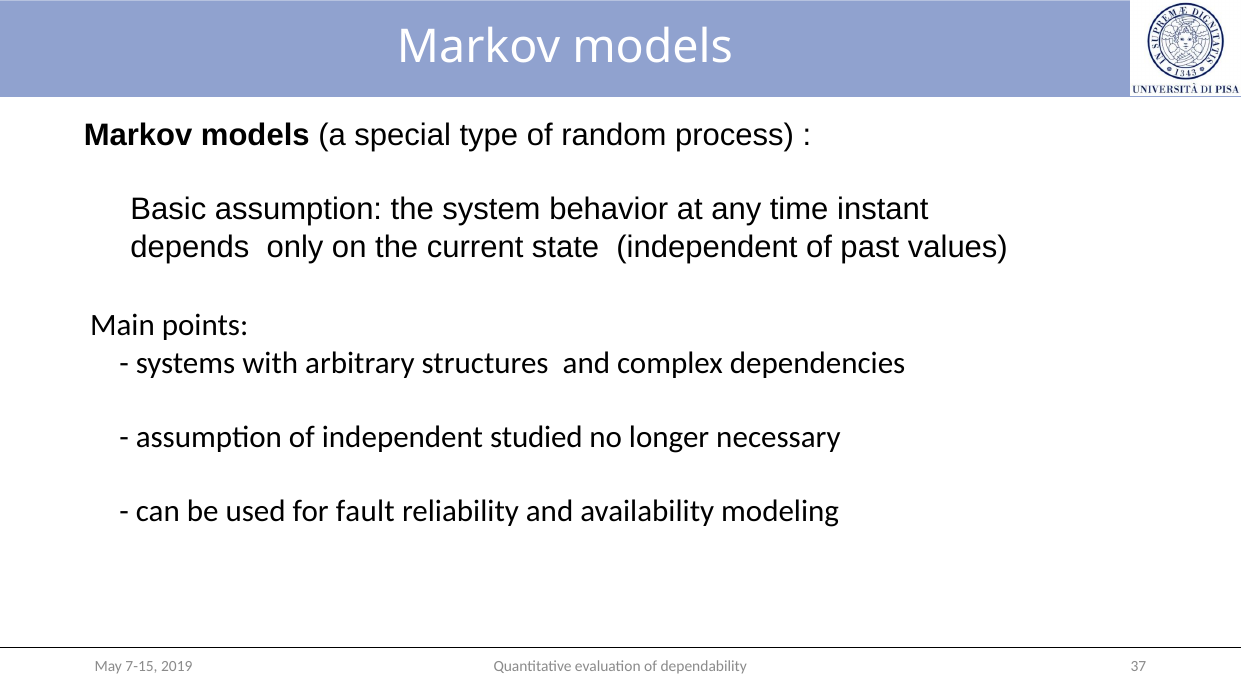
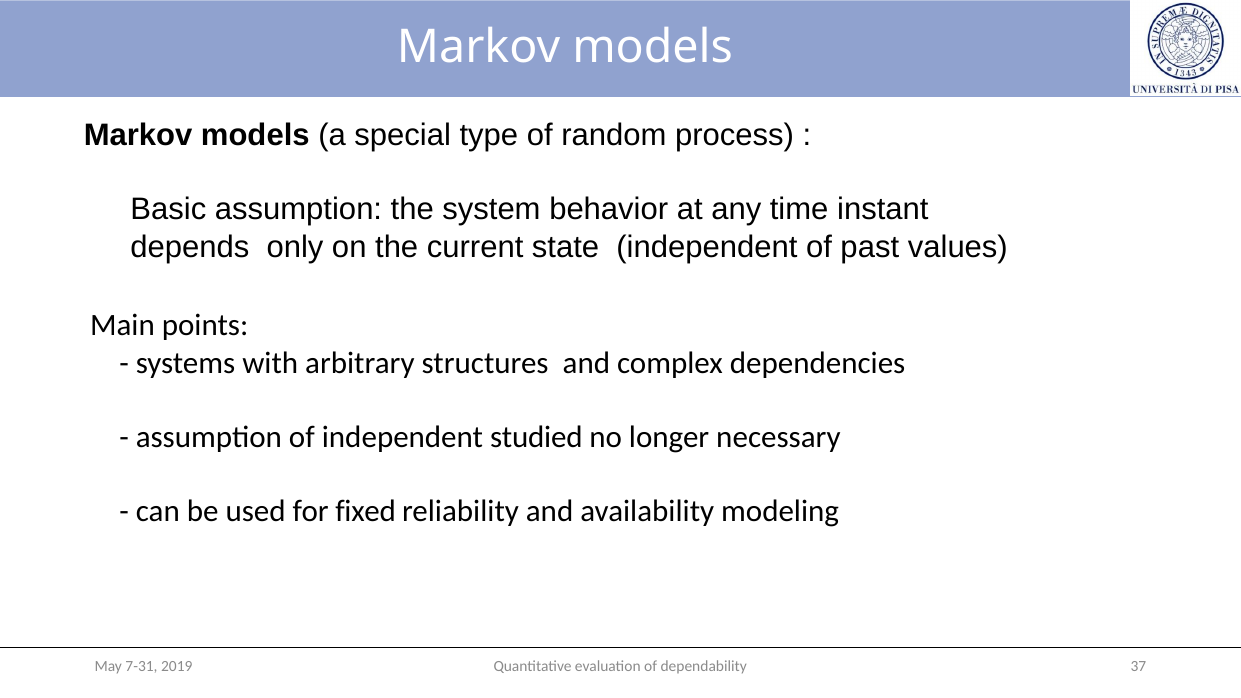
fault: fault -> fixed
7-15: 7-15 -> 7-31
